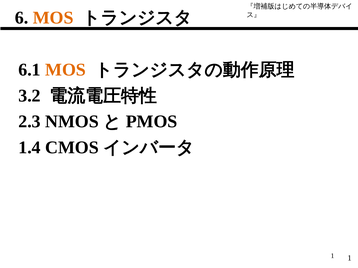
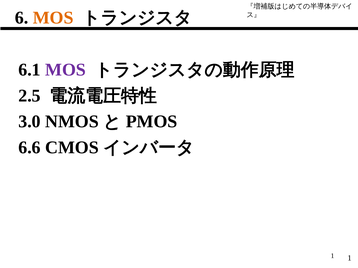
MOS at (66, 70) colour: orange -> purple
3.2: 3.2 -> 2.5
2.3: 2.3 -> 3.0
1.4: 1.4 -> 6.6
